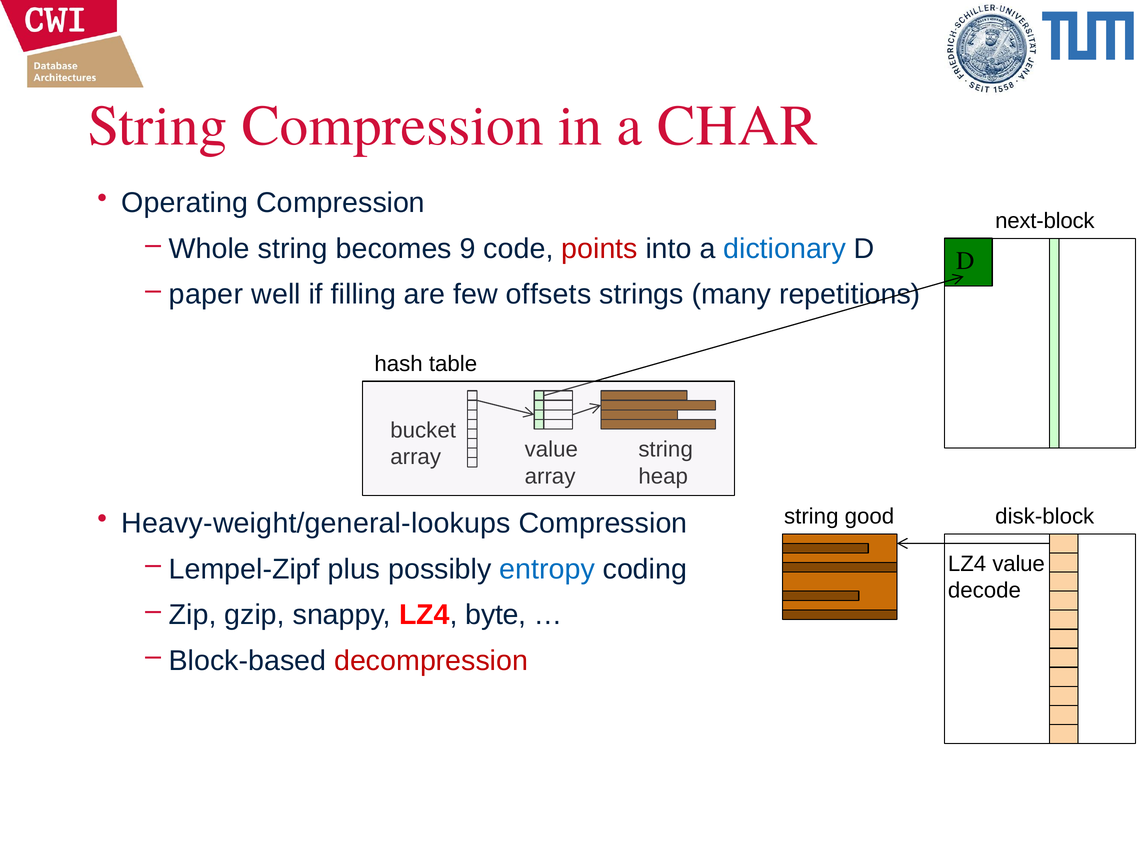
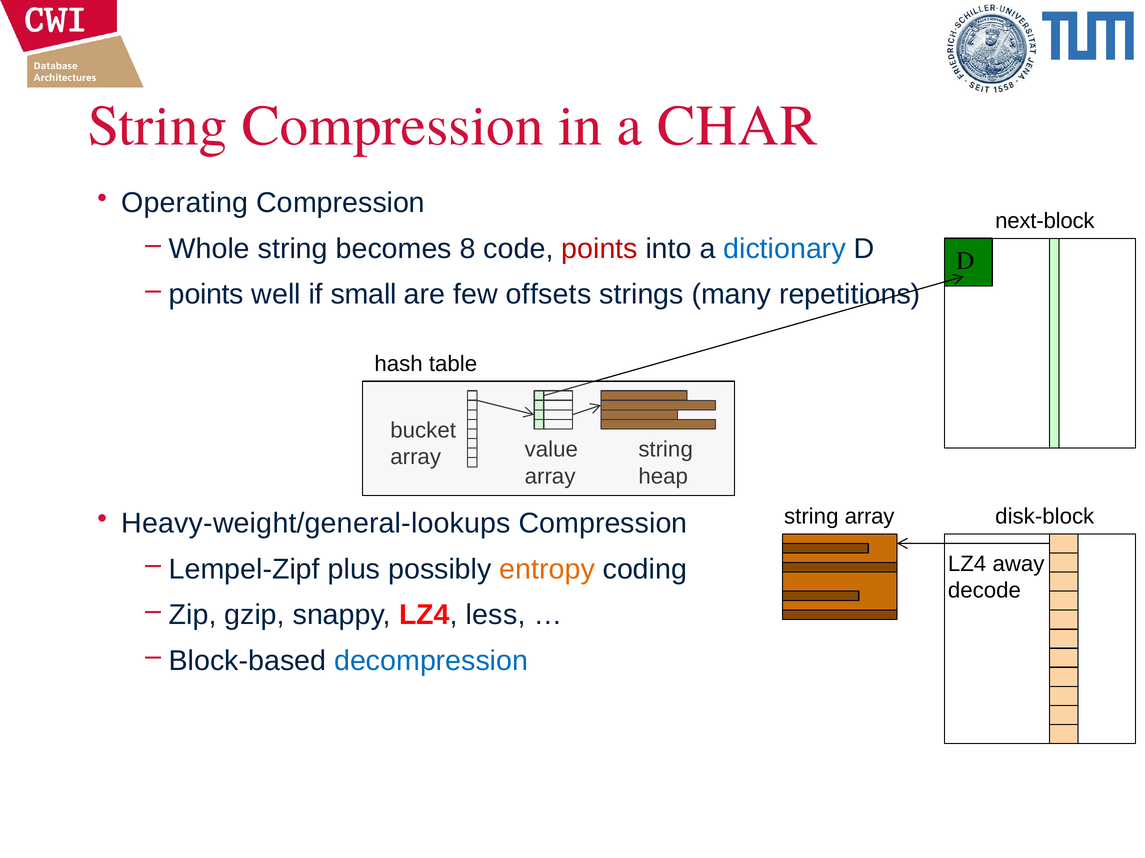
9: 9 -> 8
paper at (206, 295): paper -> points
filling: filling -> small
string good: good -> array
LZ4 value: value -> away
entropy colour: blue -> orange
byte: byte -> less
decompression colour: red -> blue
